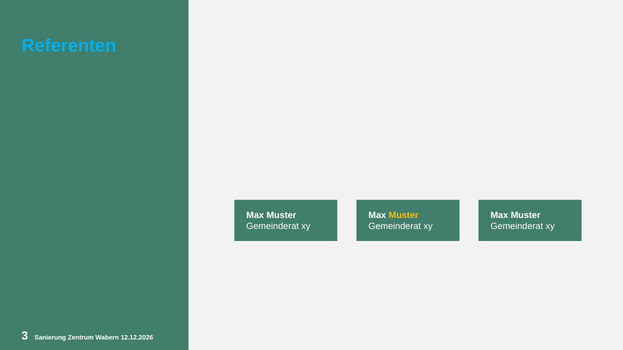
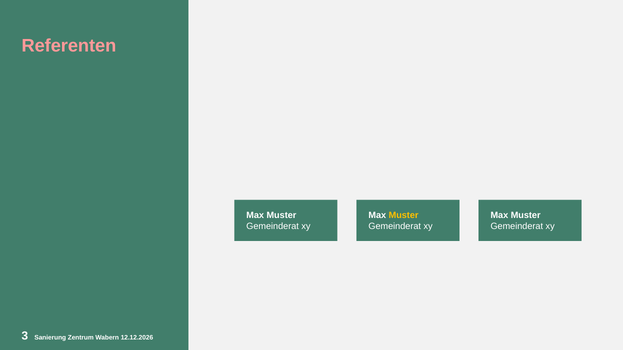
Referenten colour: light blue -> pink
